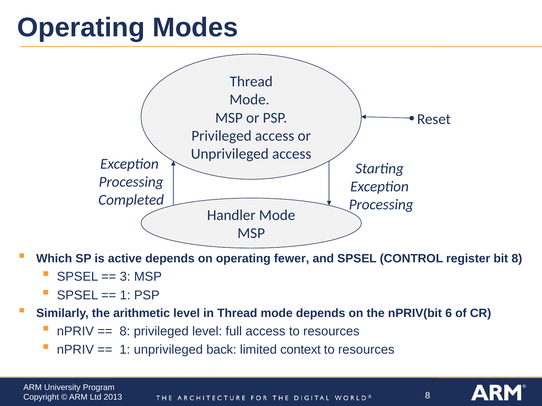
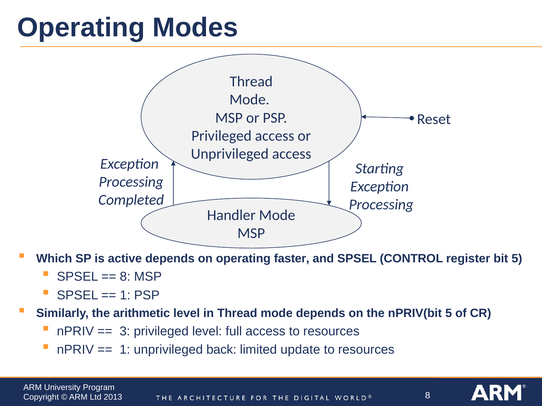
fewer: fewer -> faster
bit 8: 8 -> 5
3 at (125, 277): 3 -> 8
nPRIV(bit 6: 6 -> 5
8 at (125, 332): 8 -> 3
context: context -> update
